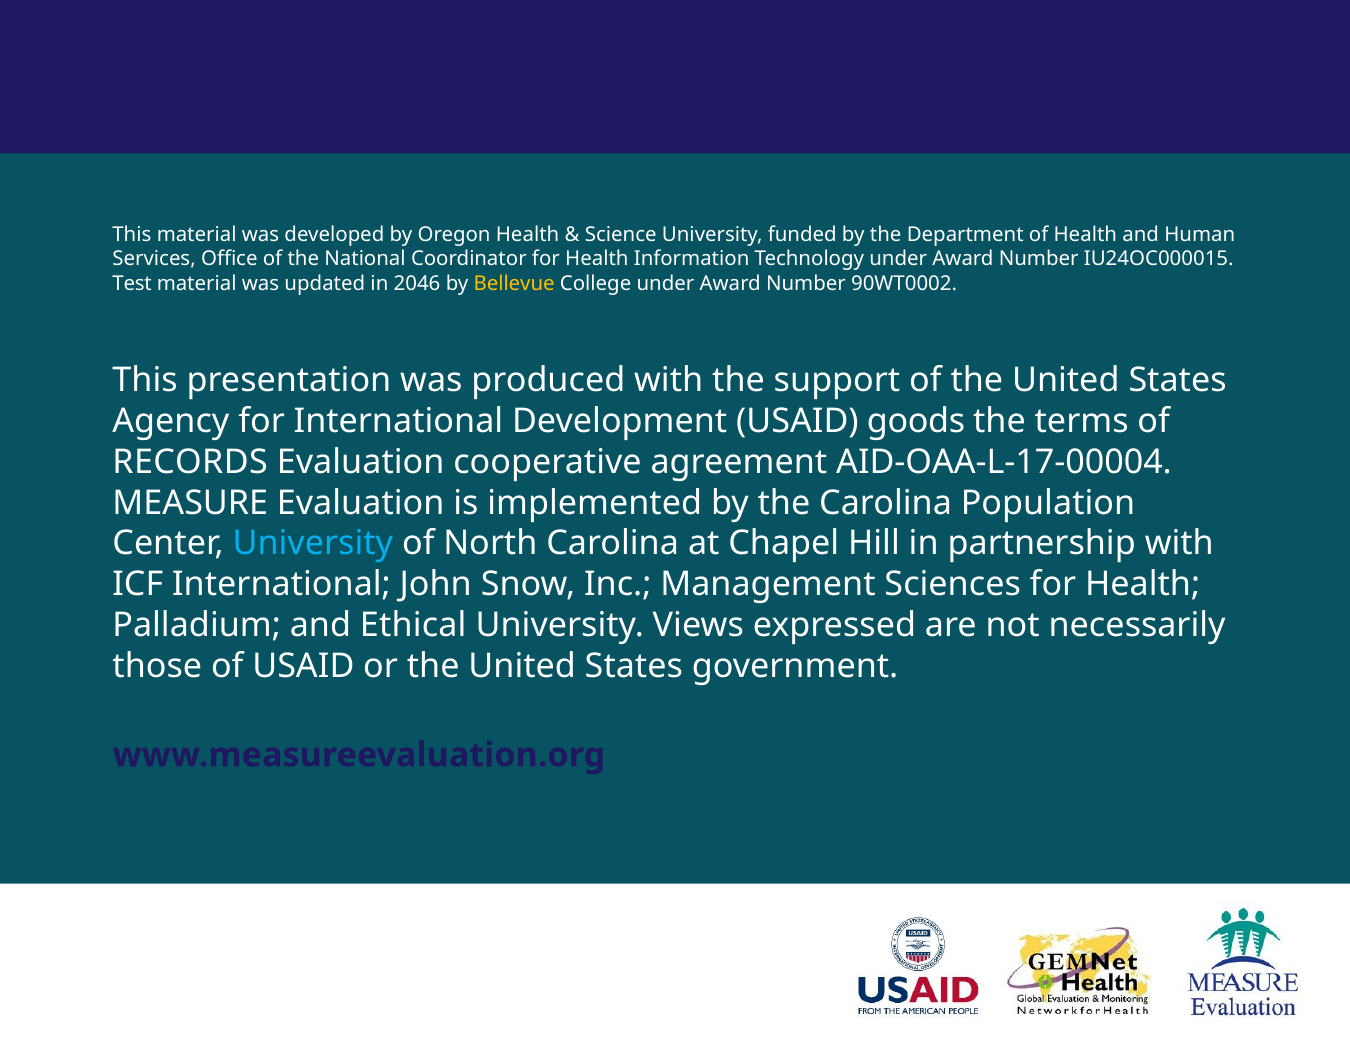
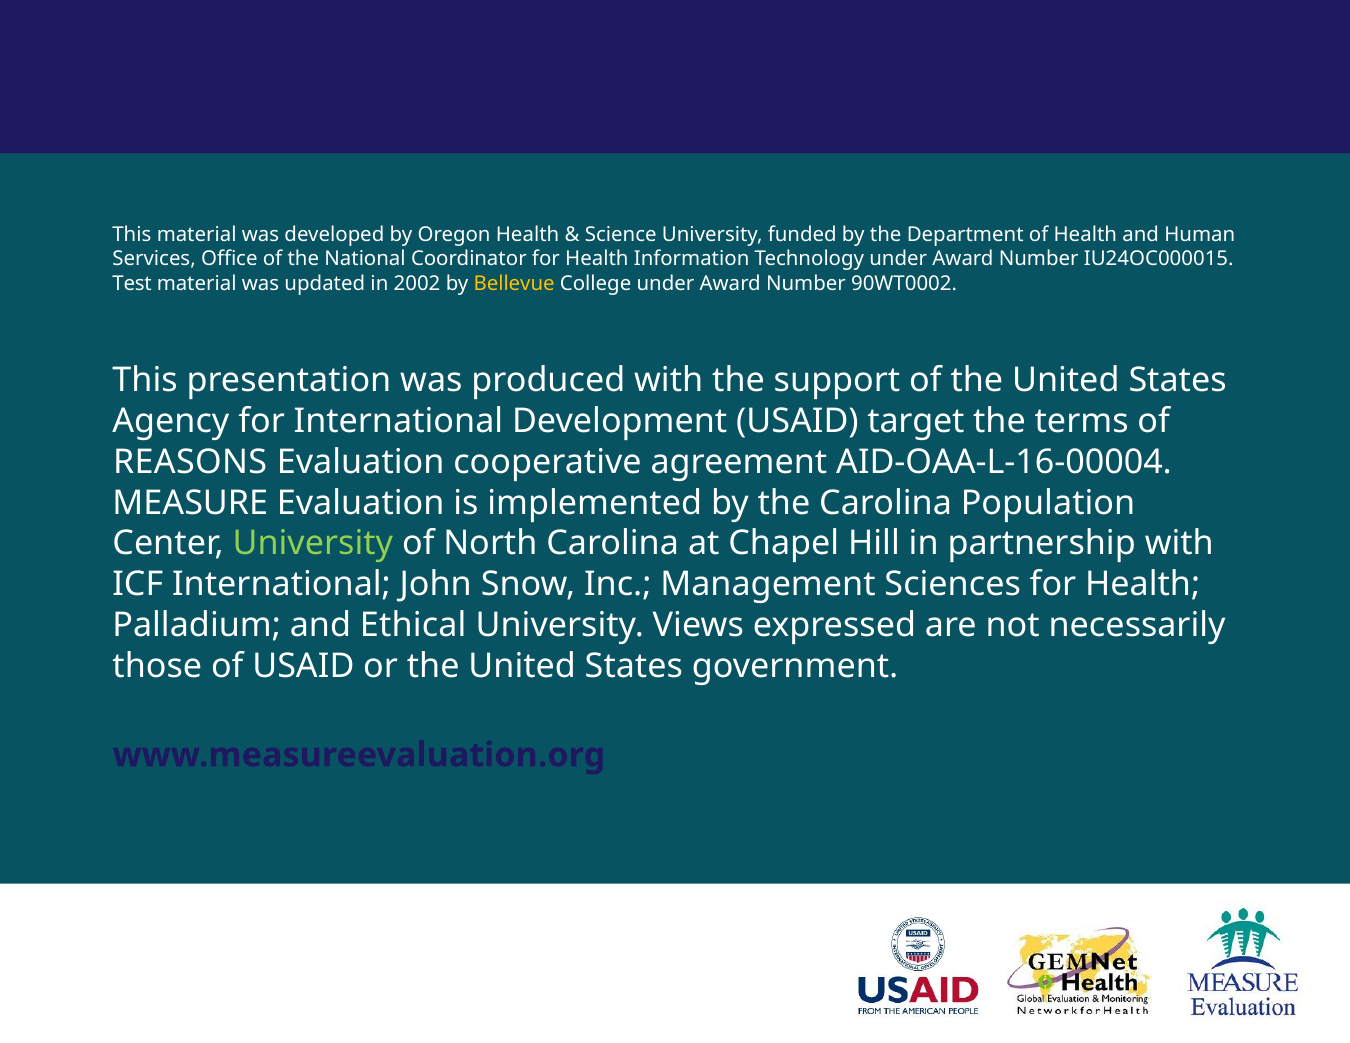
2046: 2046 -> 2002
goods: goods -> target
RECORDS: RECORDS -> REASONS
AID-OAA-L-17-00004: AID-OAA-L-17-00004 -> AID-OAA-L-16-00004
University at (313, 544) colour: light blue -> light green
